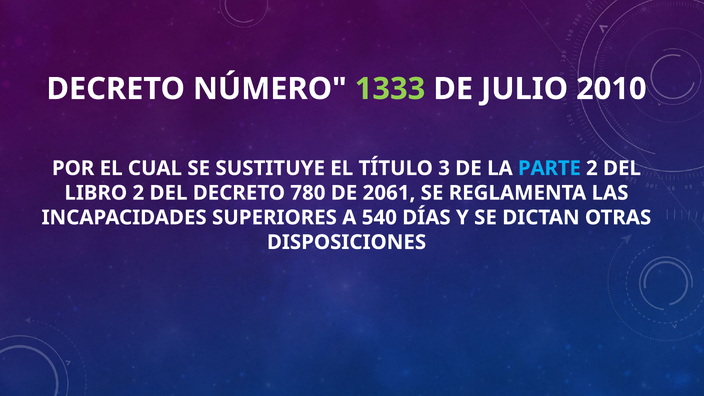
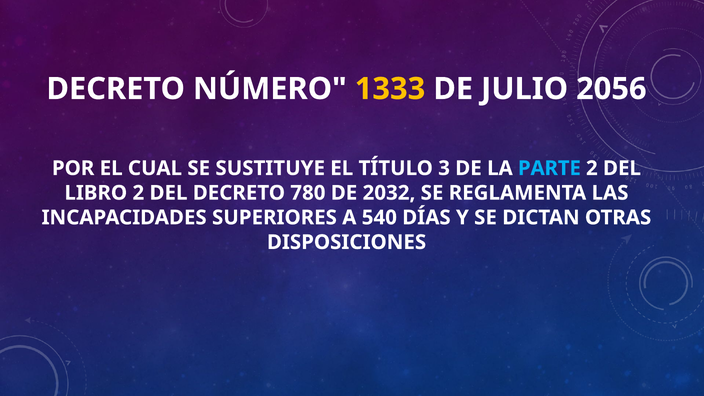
1333 colour: light green -> yellow
2010: 2010 -> 2056
2061: 2061 -> 2032
